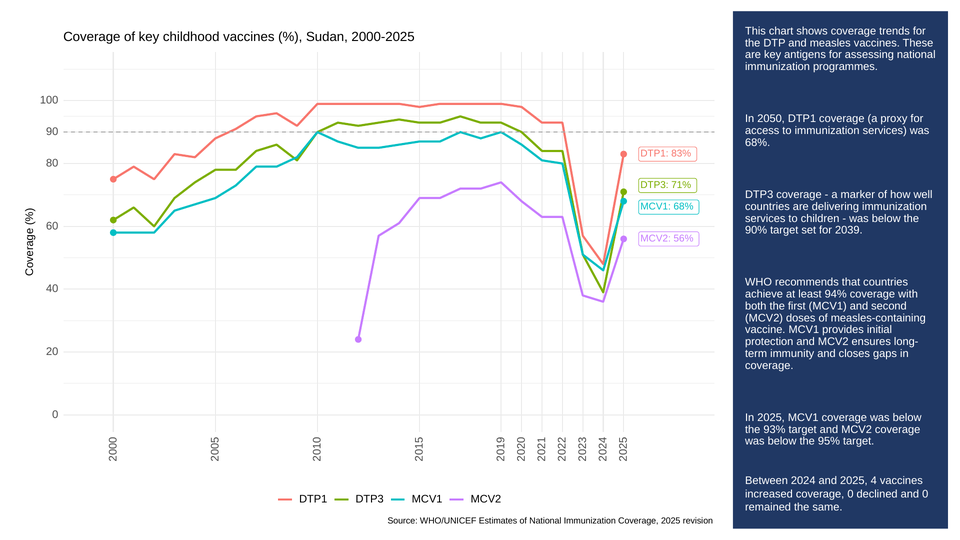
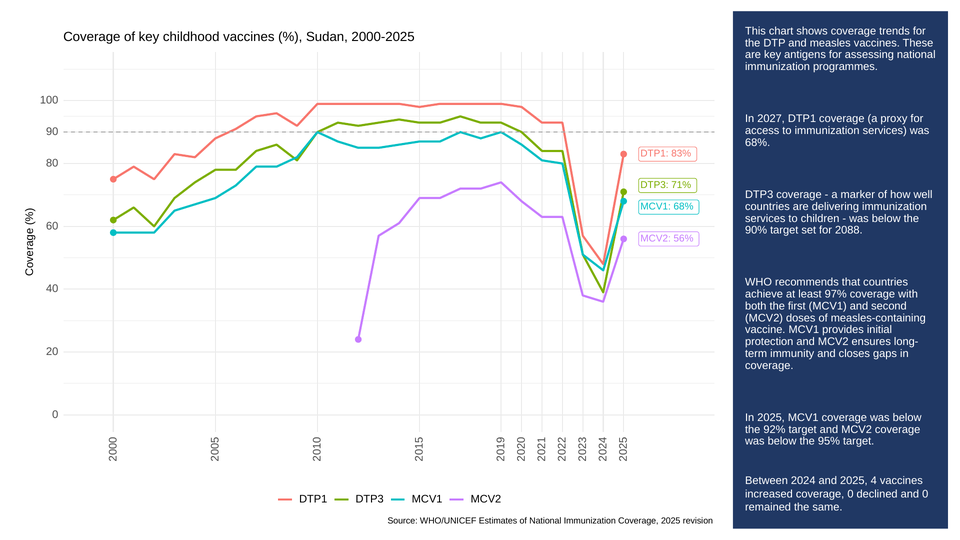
2050: 2050 -> 2027
2039: 2039 -> 2088
94%: 94% -> 97%
93%: 93% -> 92%
